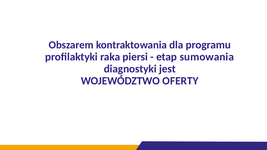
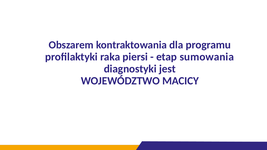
OFERTY: OFERTY -> MACICY
